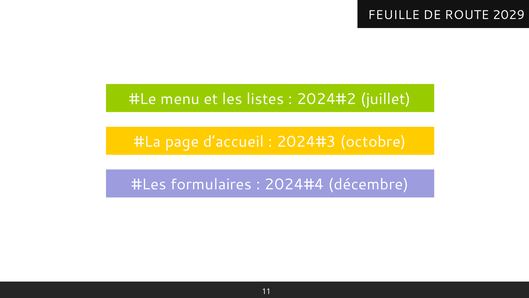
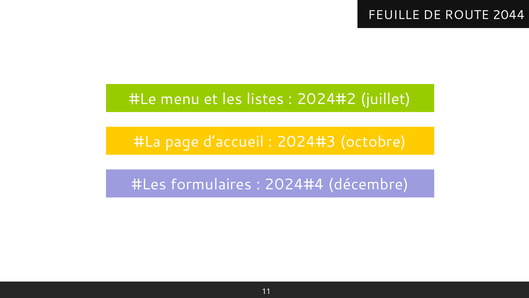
2029: 2029 -> 2044
